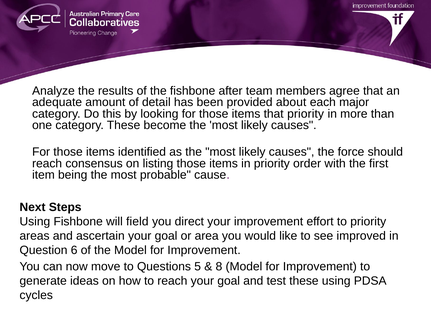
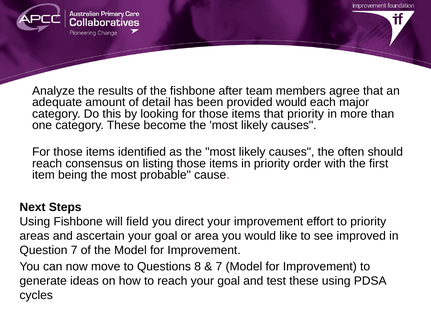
provided about: about -> would
force: force -> often
Question 6: 6 -> 7
5: 5 -> 8
8 at (219, 267): 8 -> 7
